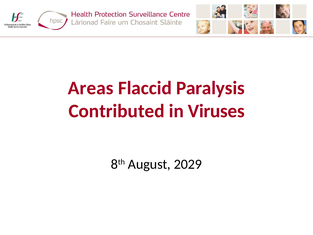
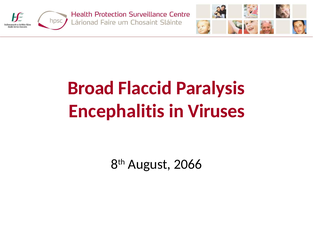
Areas: Areas -> Broad
Contributed: Contributed -> Encephalitis
2029: 2029 -> 2066
